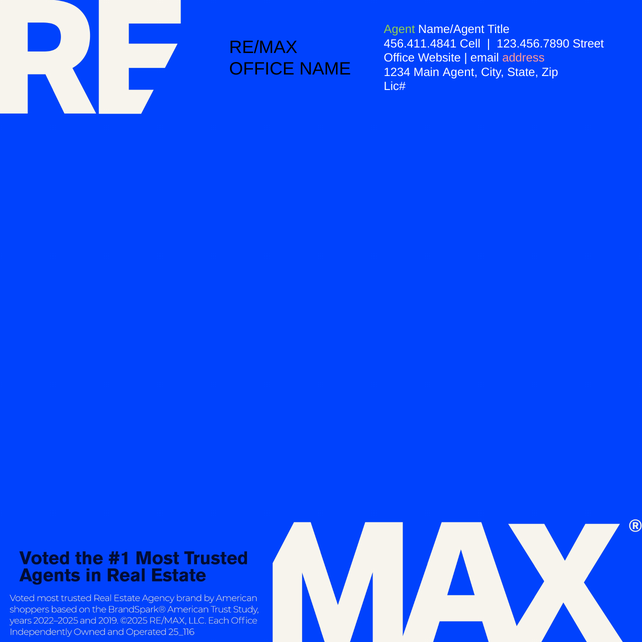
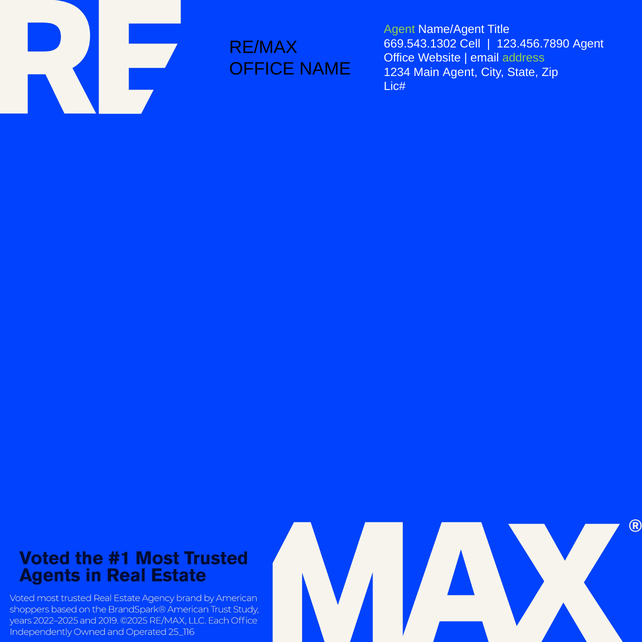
456.411.4841: 456.411.4841 -> 669.543.1302
123.456.7890 Street: Street -> Agent
address colour: pink -> light green
